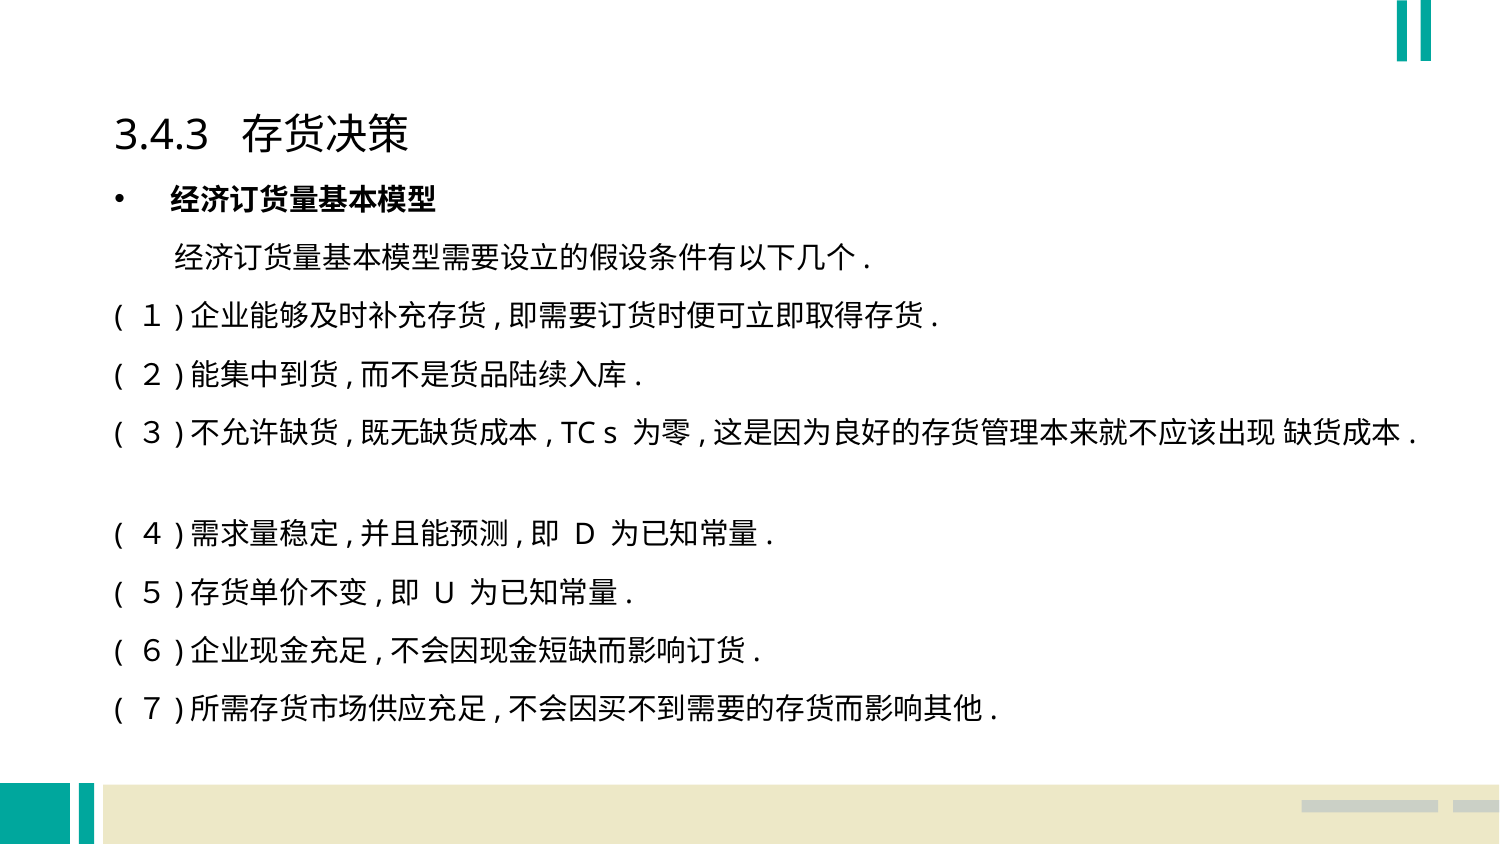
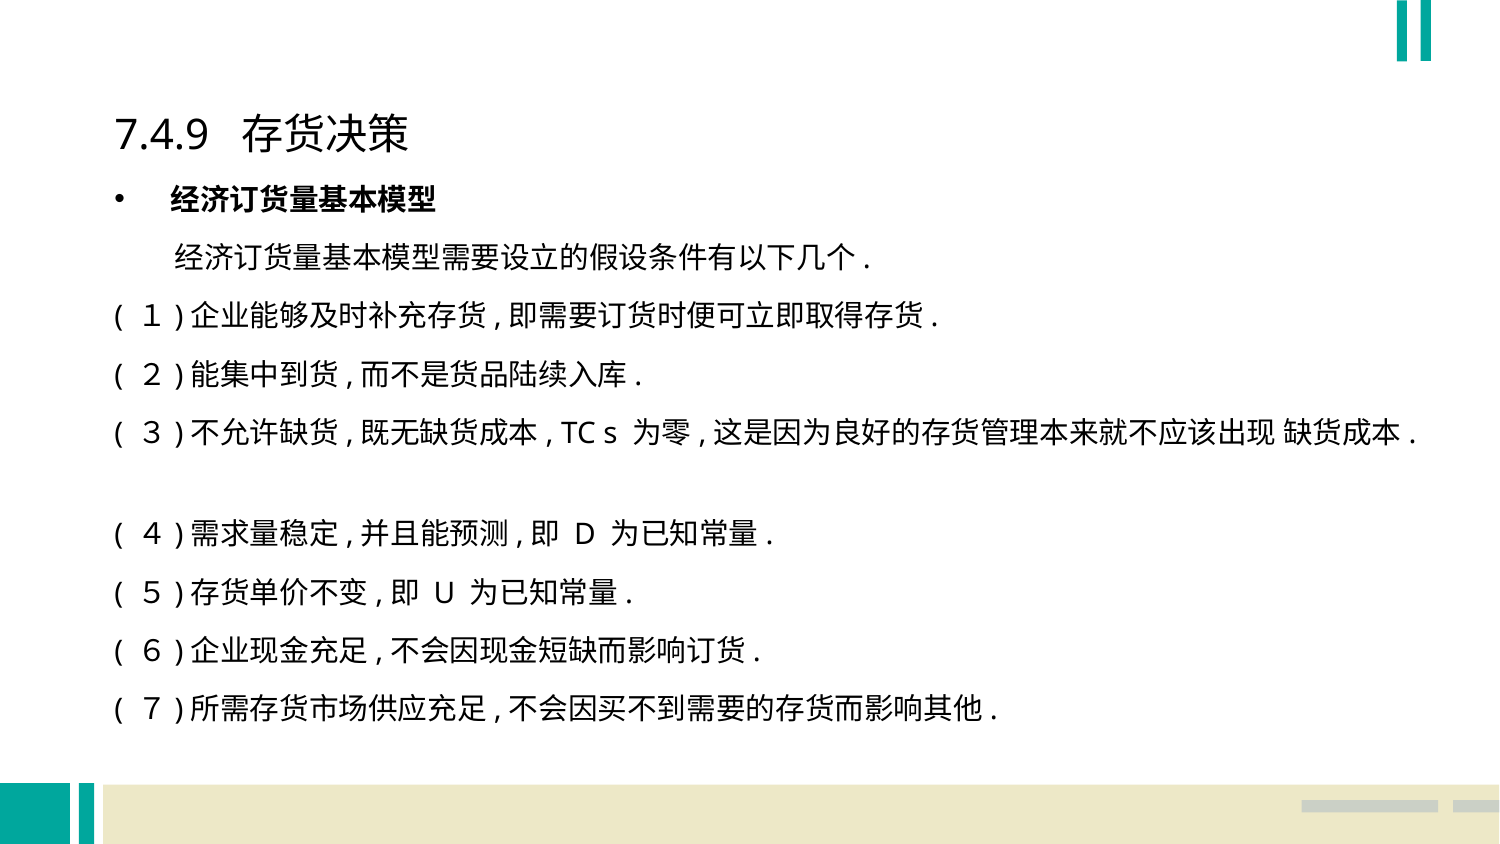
3.4.3: 3.4.3 -> 7.4.9
